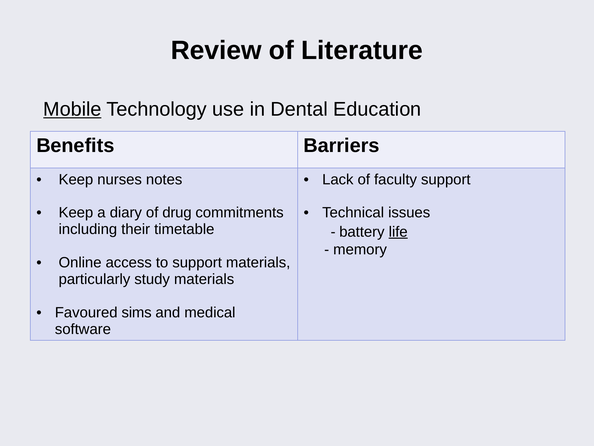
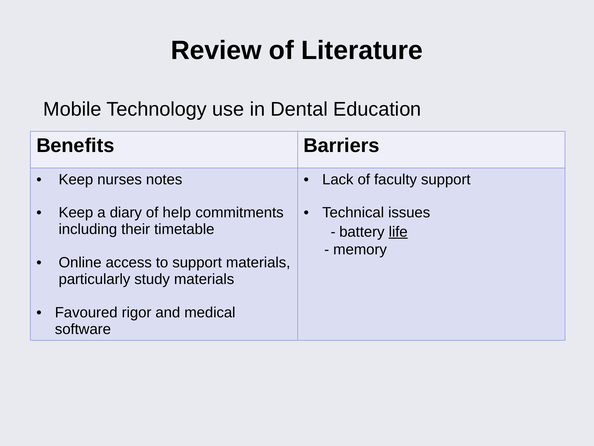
Mobile underline: present -> none
drug: drug -> help
sims: sims -> rigor
